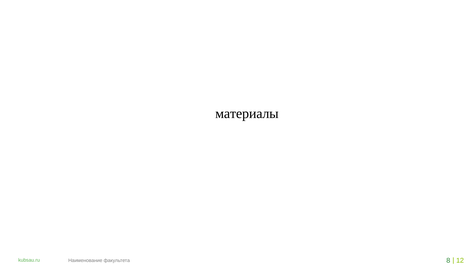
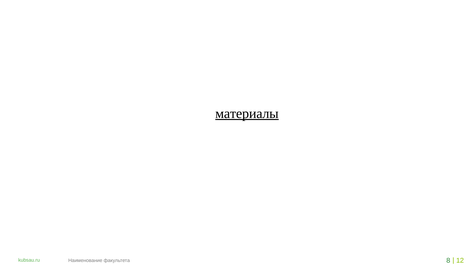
материалы underline: none -> present
